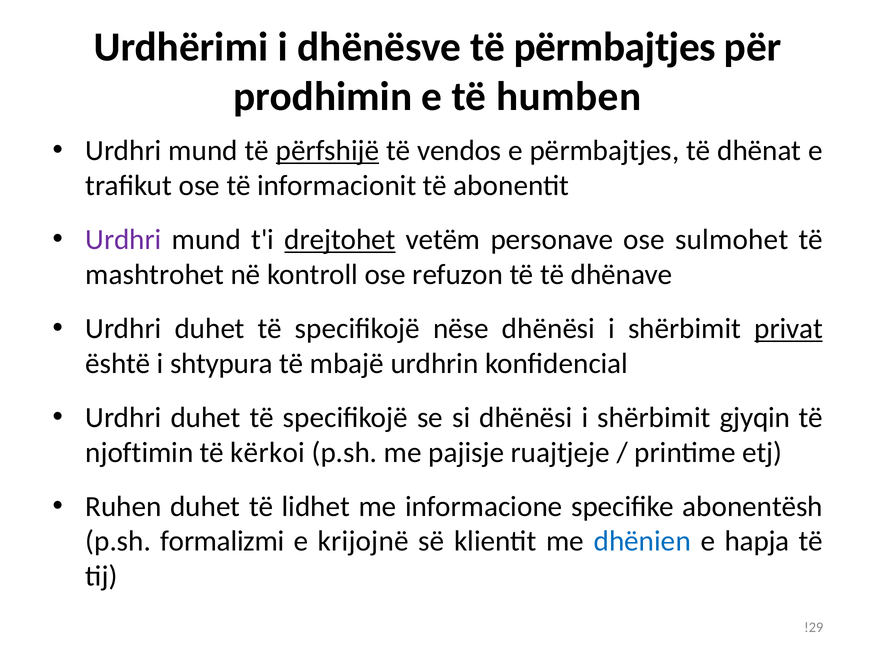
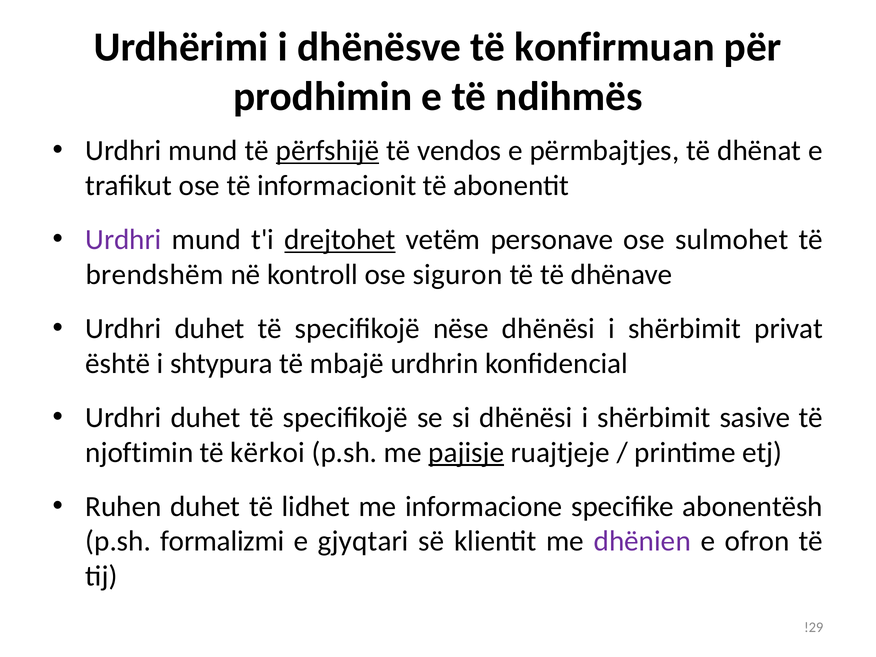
të përmbajtjes: përmbajtjes -> konfirmuan
humben: humben -> ndihmës
mashtrohet: mashtrohet -> brendshëm
refuzon: refuzon -> siguron
privat underline: present -> none
gjyqin: gjyqin -> sasive
pajisje underline: none -> present
krijojnë: krijojnë -> gjyqtari
dhënien colour: blue -> purple
hapja: hapja -> ofron
